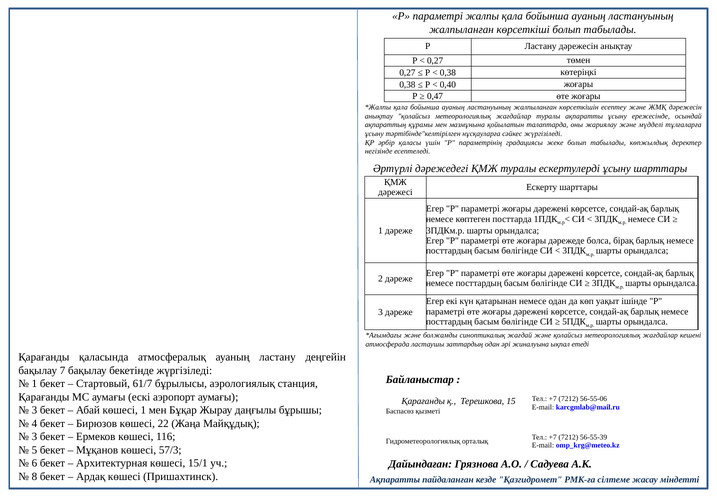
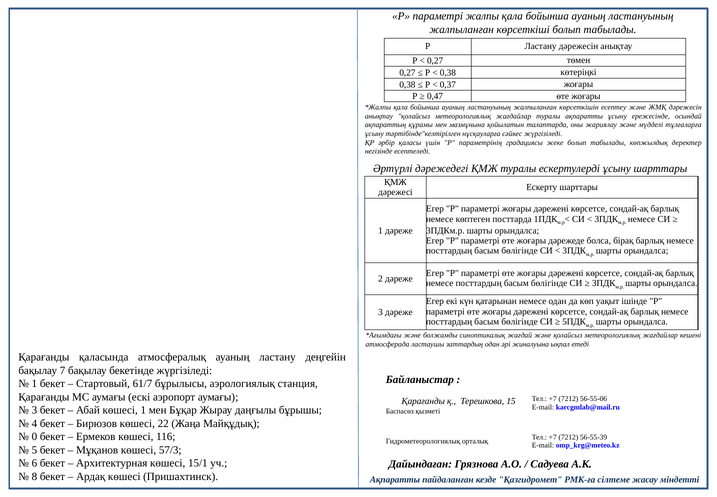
0,40: 0,40 -> 0,37
3 at (34, 436): 3 -> 0
